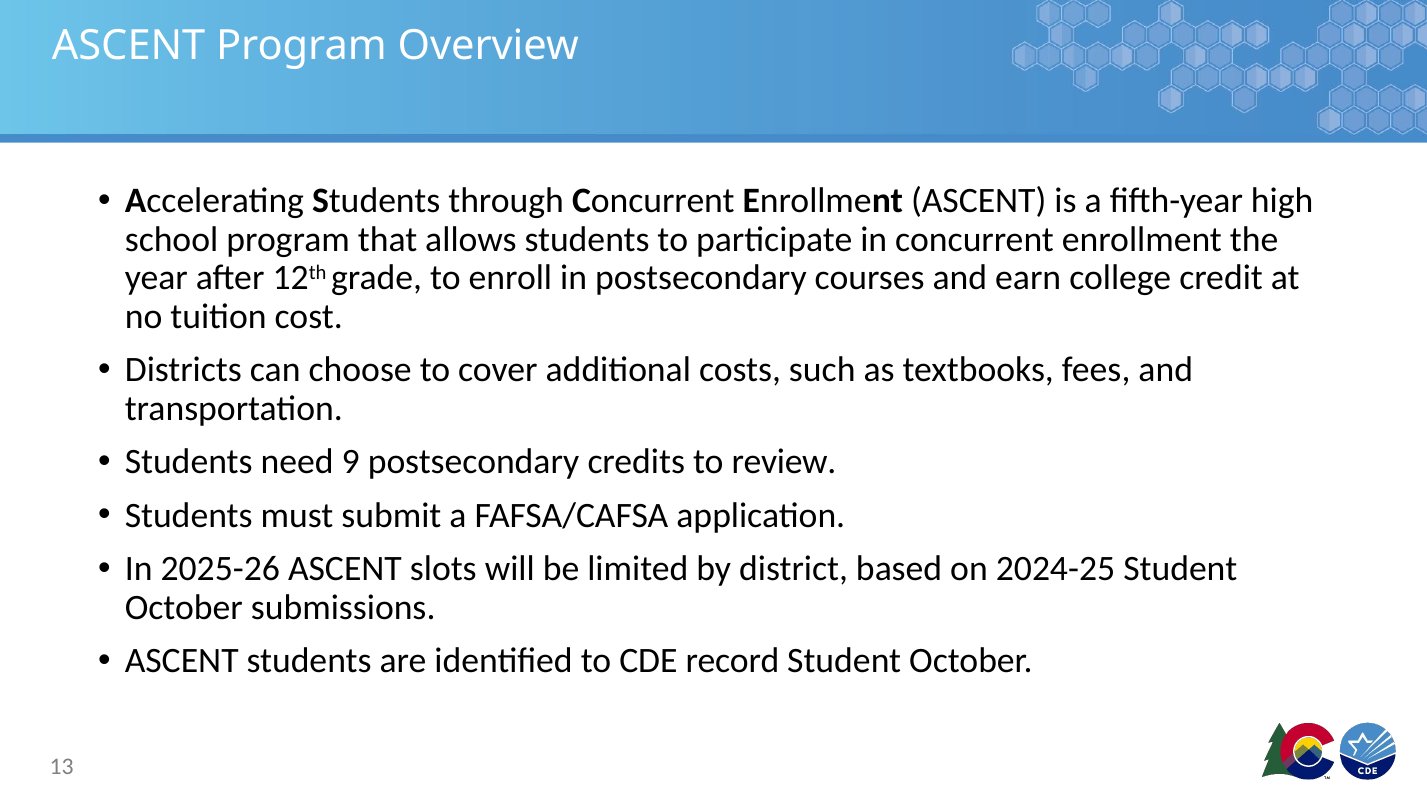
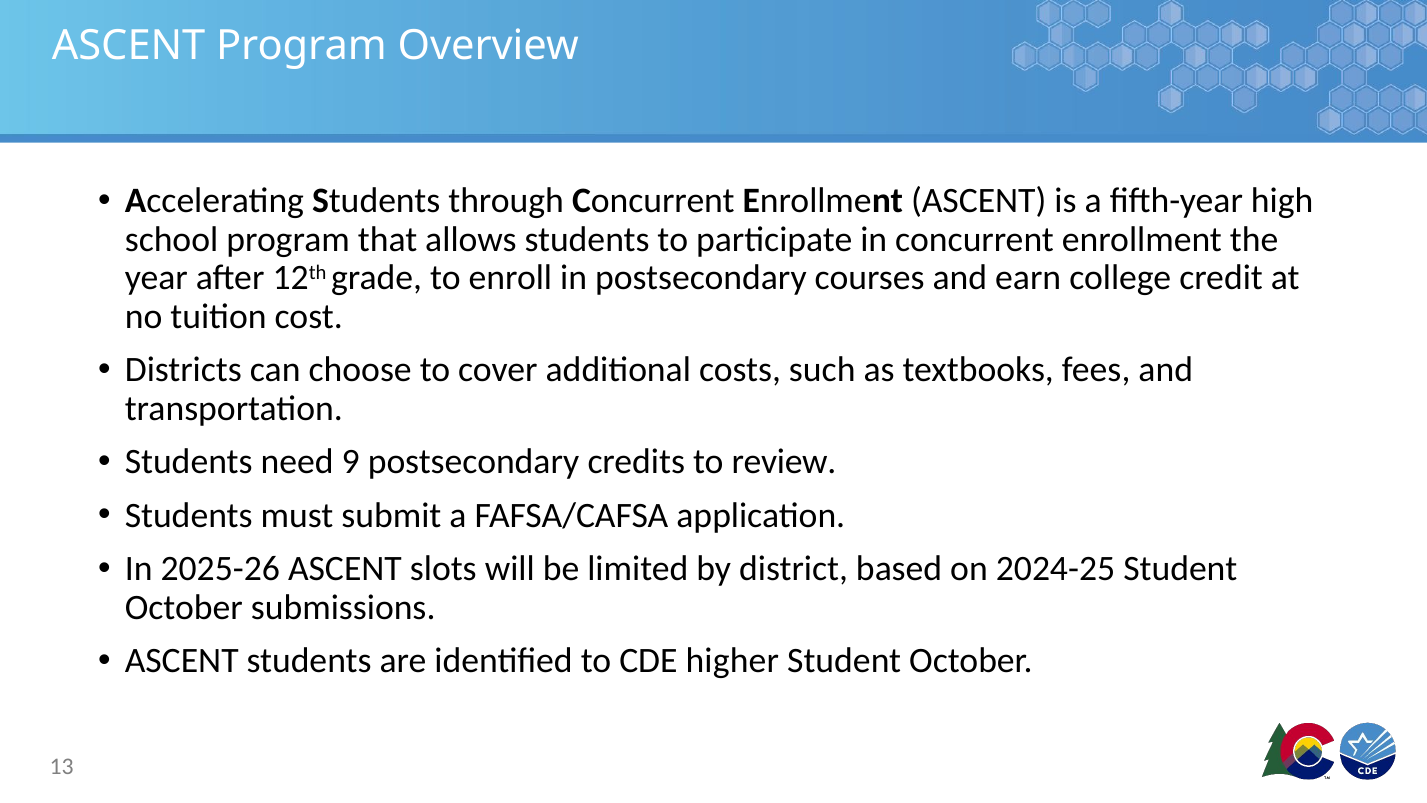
record: record -> higher
